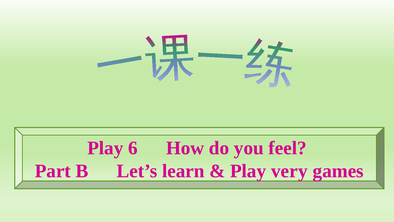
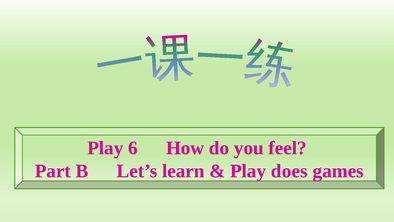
very: very -> does
